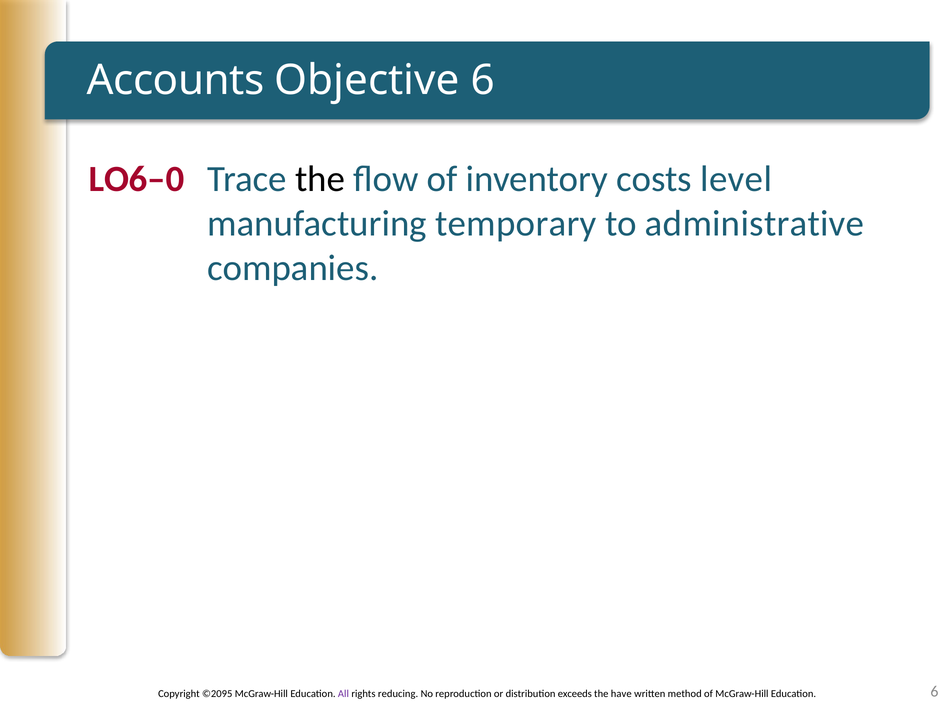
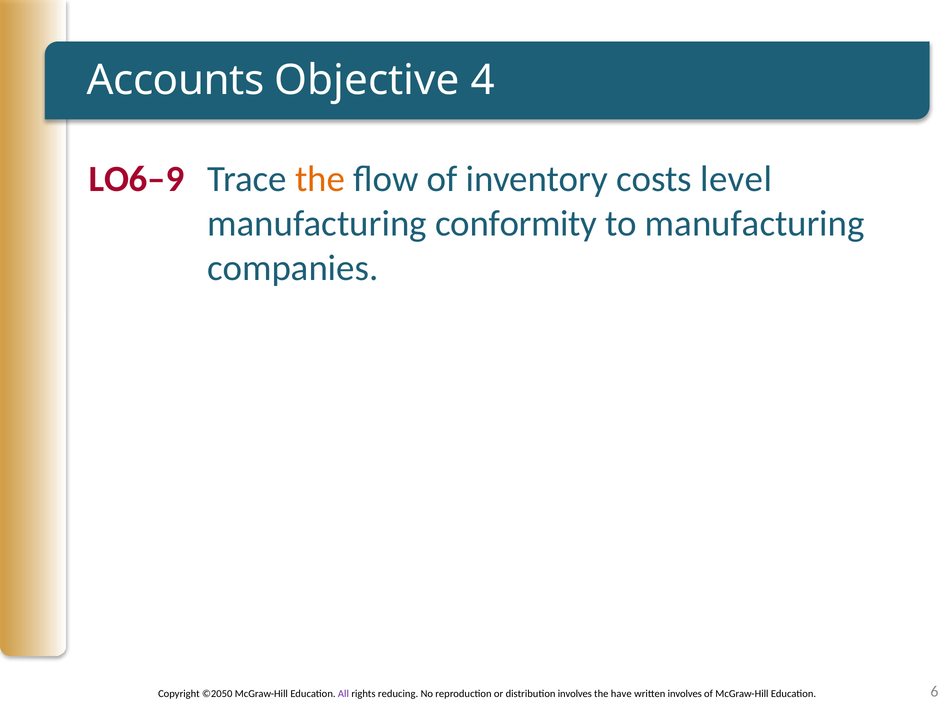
Objective 6: 6 -> 4
LO6–0: LO6–0 -> LO6–9
the at (320, 179) colour: black -> orange
temporary: temporary -> conformity
to administrative: administrative -> manufacturing
©2095: ©2095 -> ©2050
distribution exceeds: exceeds -> involves
written method: method -> involves
